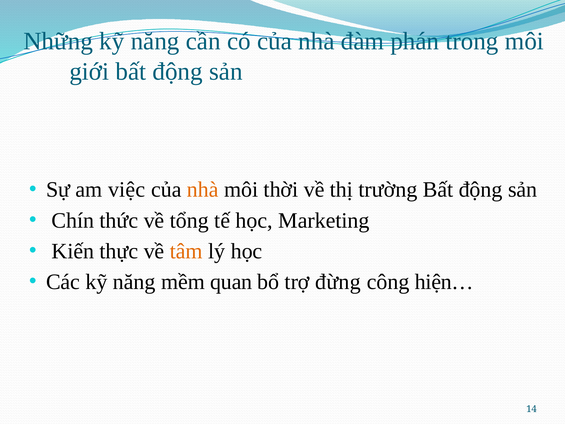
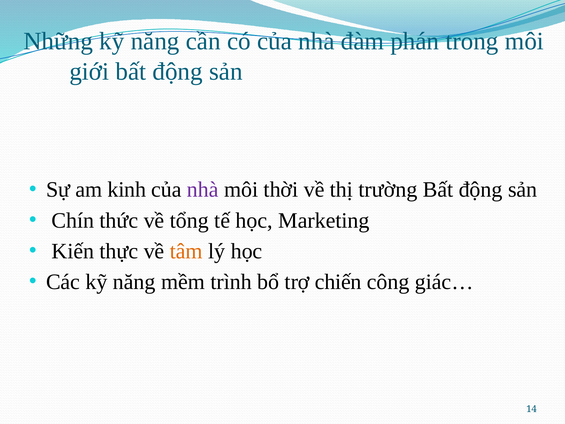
việc: việc -> kinh
nhà at (203, 190) colour: orange -> purple
quan: quan -> trình
đừng: đừng -> chiến
hiện…: hiện… -> giác…
